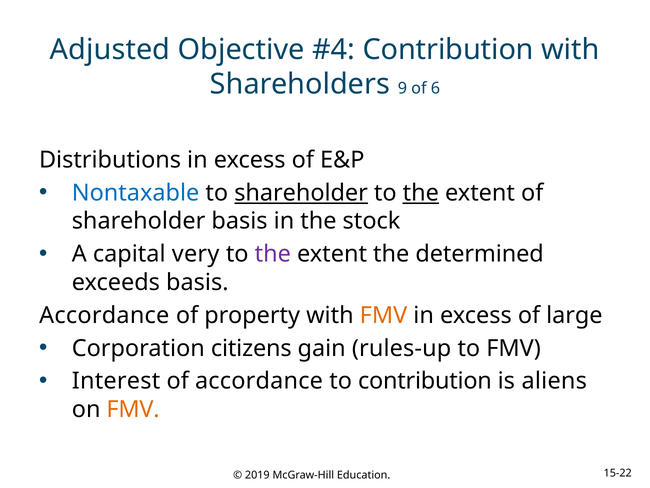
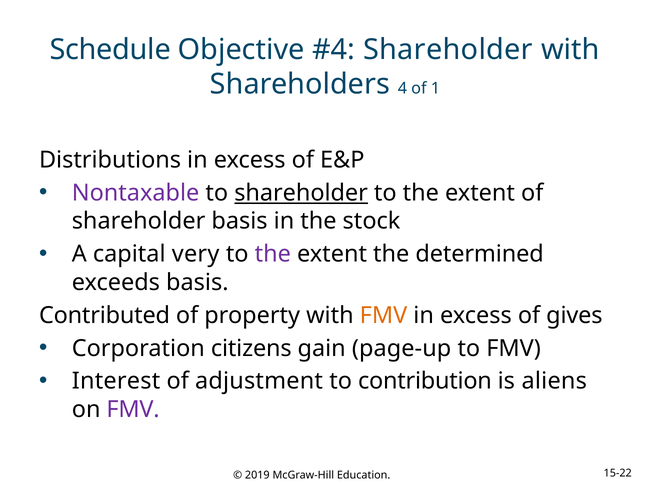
Adjusted: Adjusted -> Schedule
Contribution at (448, 50): Contribution -> Shareholder
9: 9 -> 4
6: 6 -> 1
Nontaxable colour: blue -> purple
the at (421, 193) underline: present -> none
Accordance at (104, 315): Accordance -> Contributed
large: large -> gives
rules-up: rules-up -> page-up
of accordance: accordance -> adjustment
FMV at (133, 409) colour: orange -> purple
